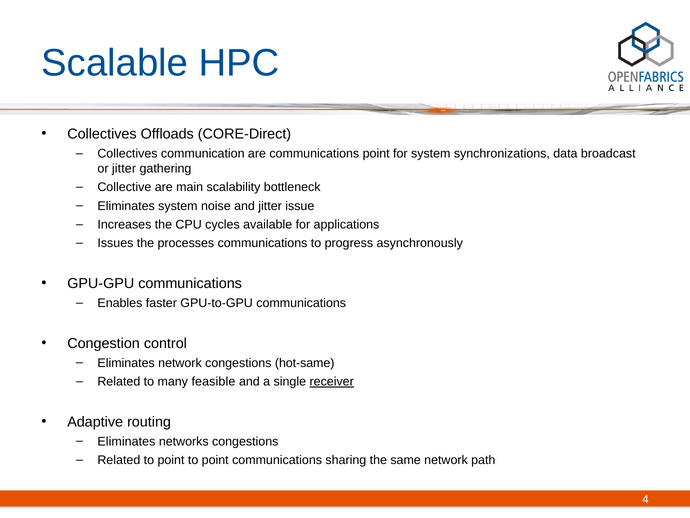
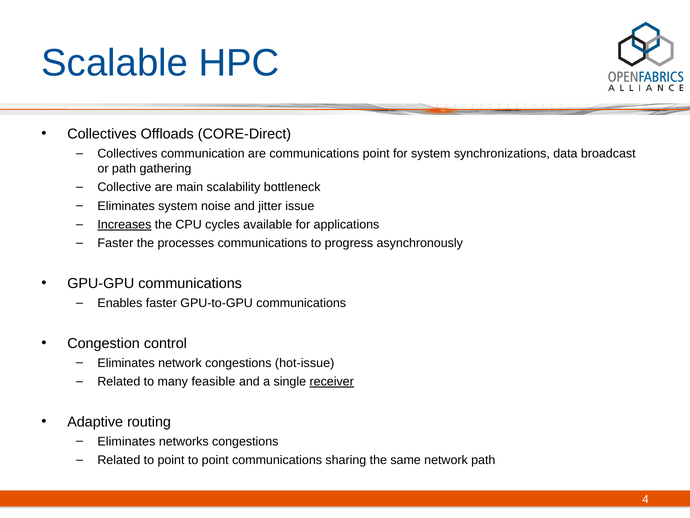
or jitter: jitter -> path
Increases underline: none -> present
Issues at (115, 243): Issues -> Faster
hot-same: hot-same -> hot-issue
